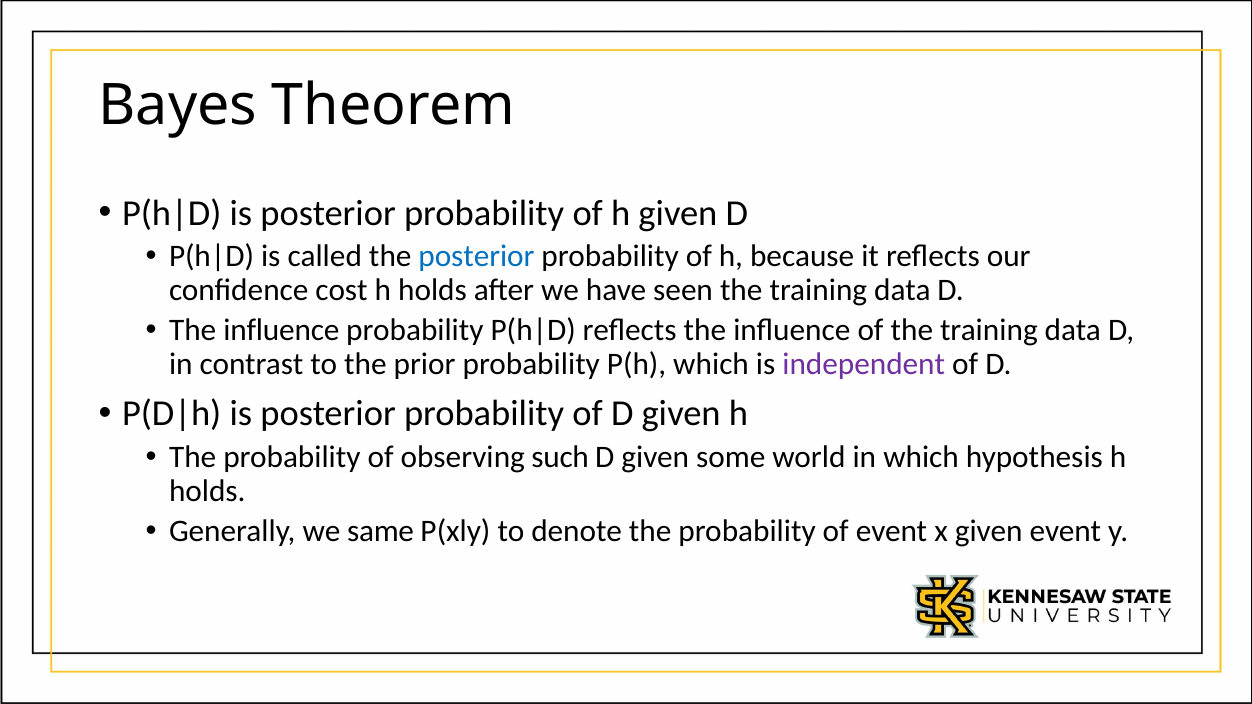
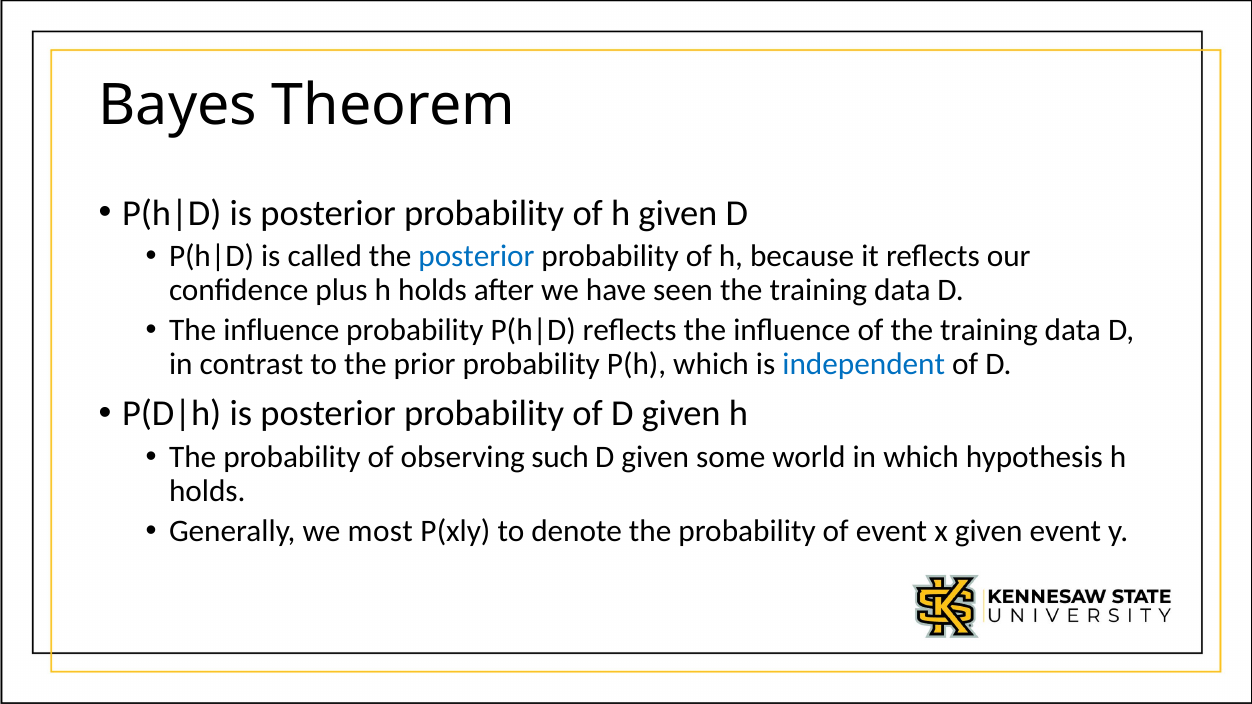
cost: cost -> plus
independent colour: purple -> blue
same: same -> most
